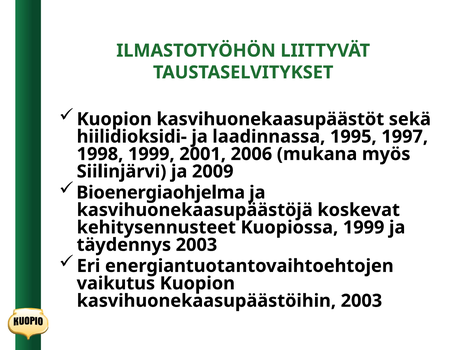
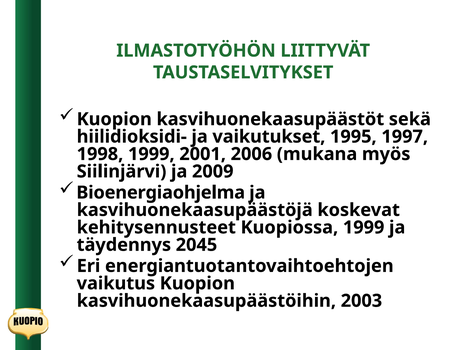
laadinnassa: laadinnassa -> vaikutukset
täydennys 2003: 2003 -> 2045
